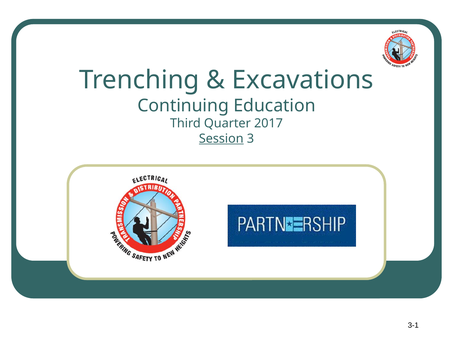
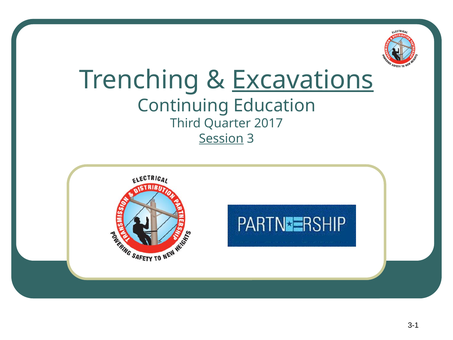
Excavations underline: none -> present
